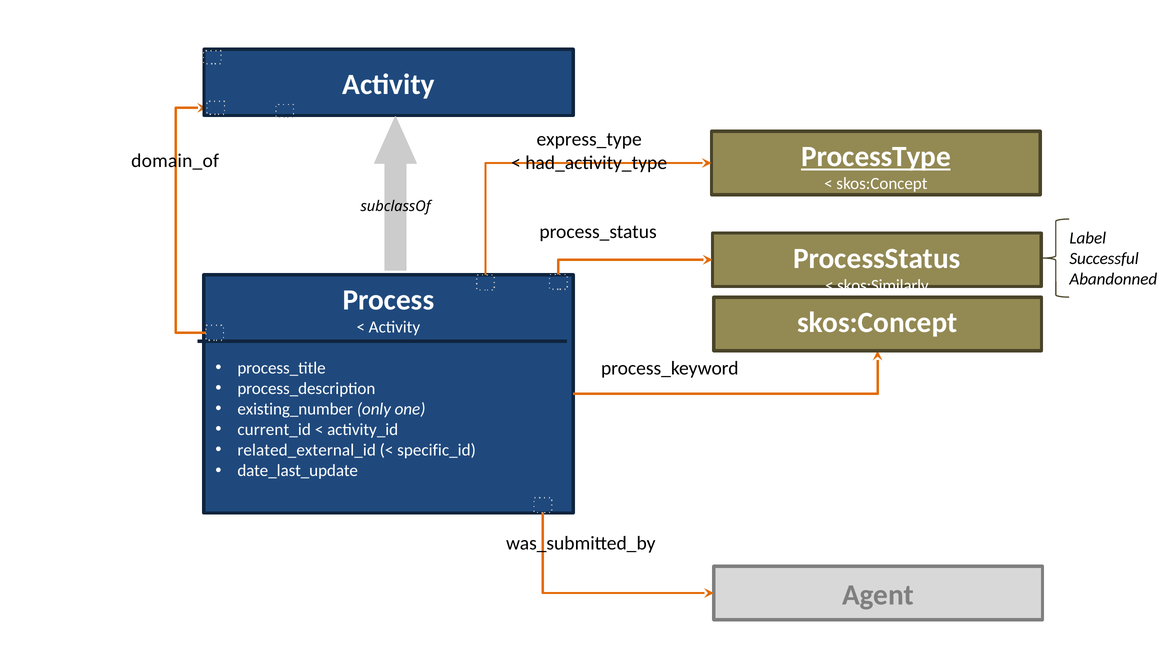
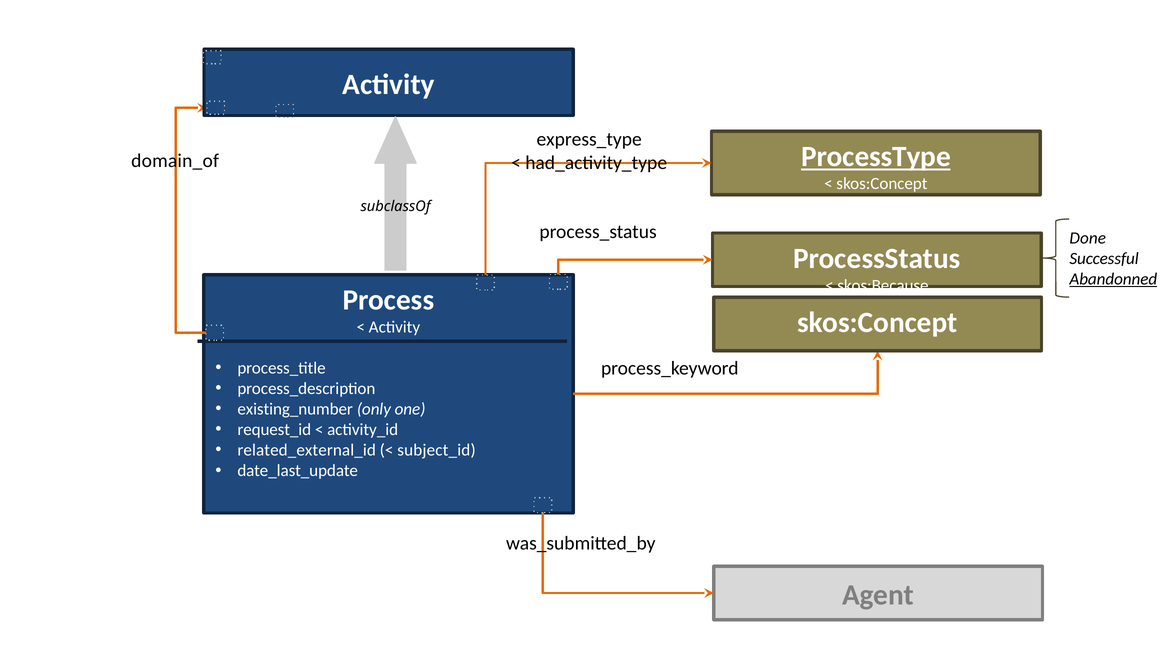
Label: Label -> Done
Abandonned underline: none -> present
skos:Similarly: skos:Similarly -> skos:Because
current_id: current_id -> request_id
specific_id: specific_id -> subject_id
